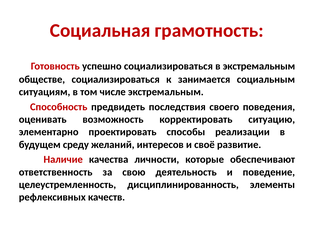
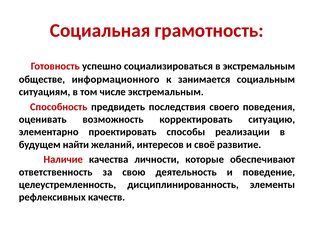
обществе социализироваться: социализироваться -> информационного
среду: среду -> найти
